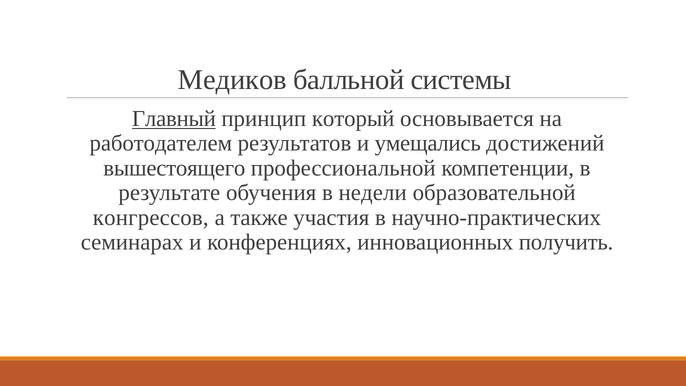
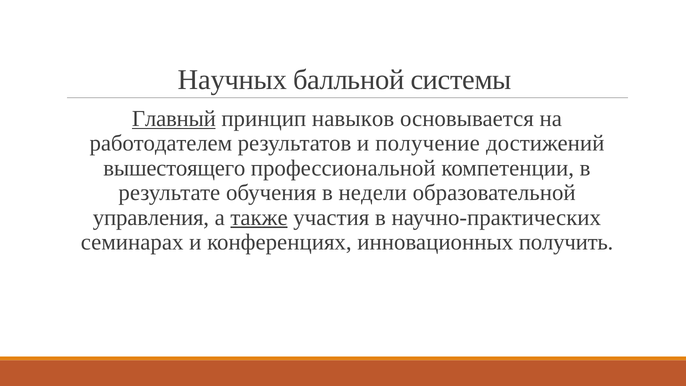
Медиков: Медиков -> Научных
который: который -> навыков
умещались: умещались -> получение
конгрессов: конгрессов -> управления
также underline: none -> present
